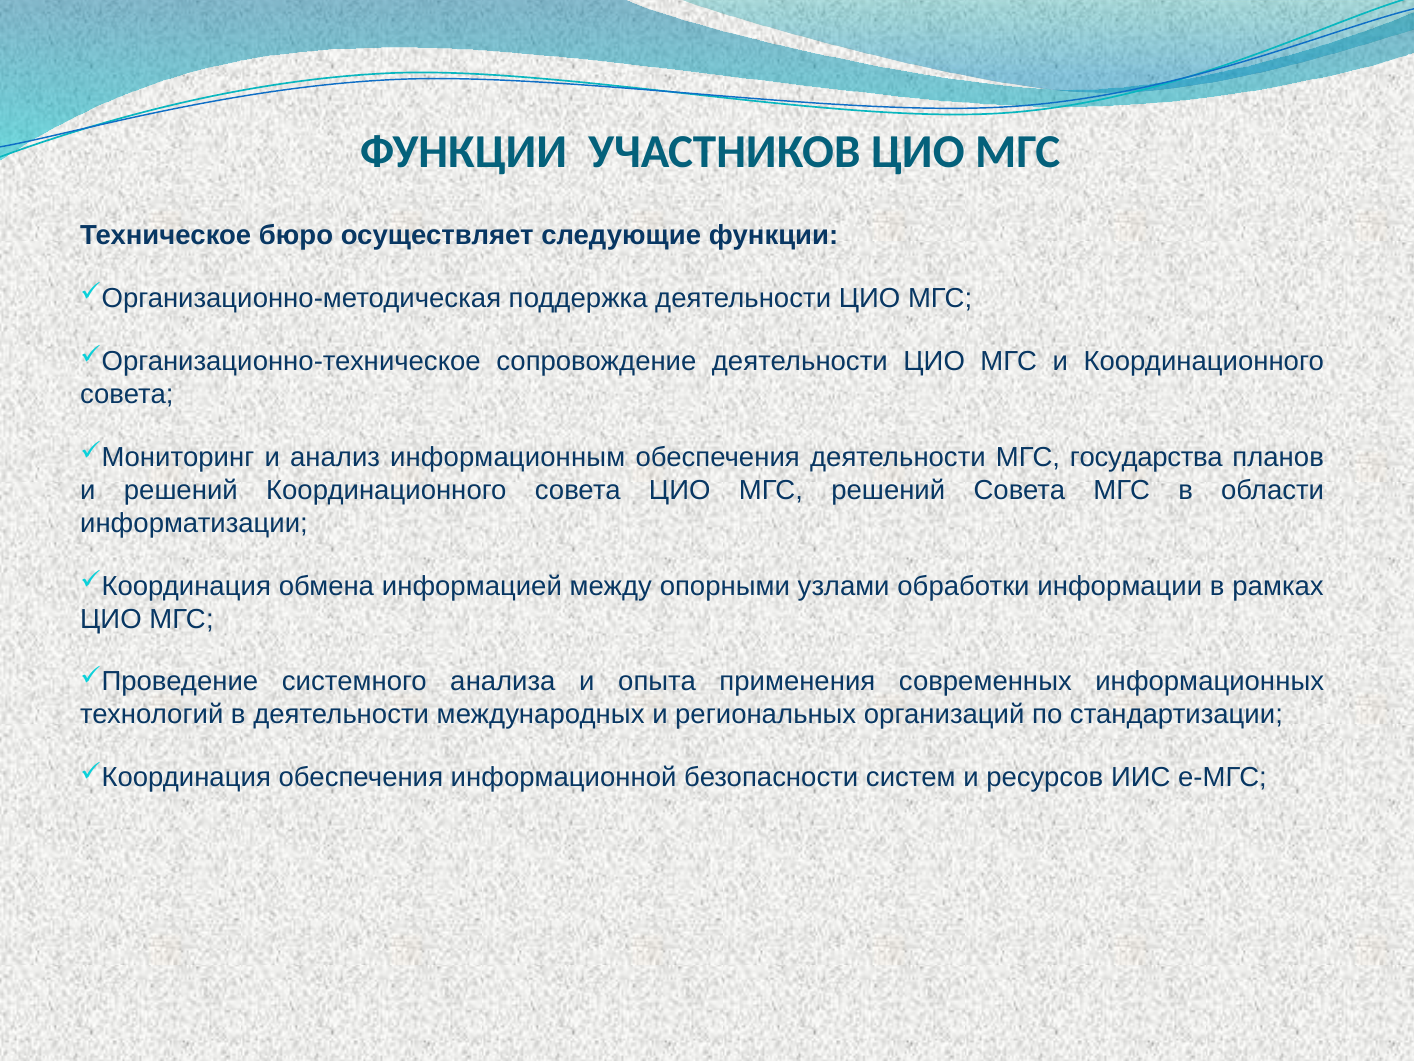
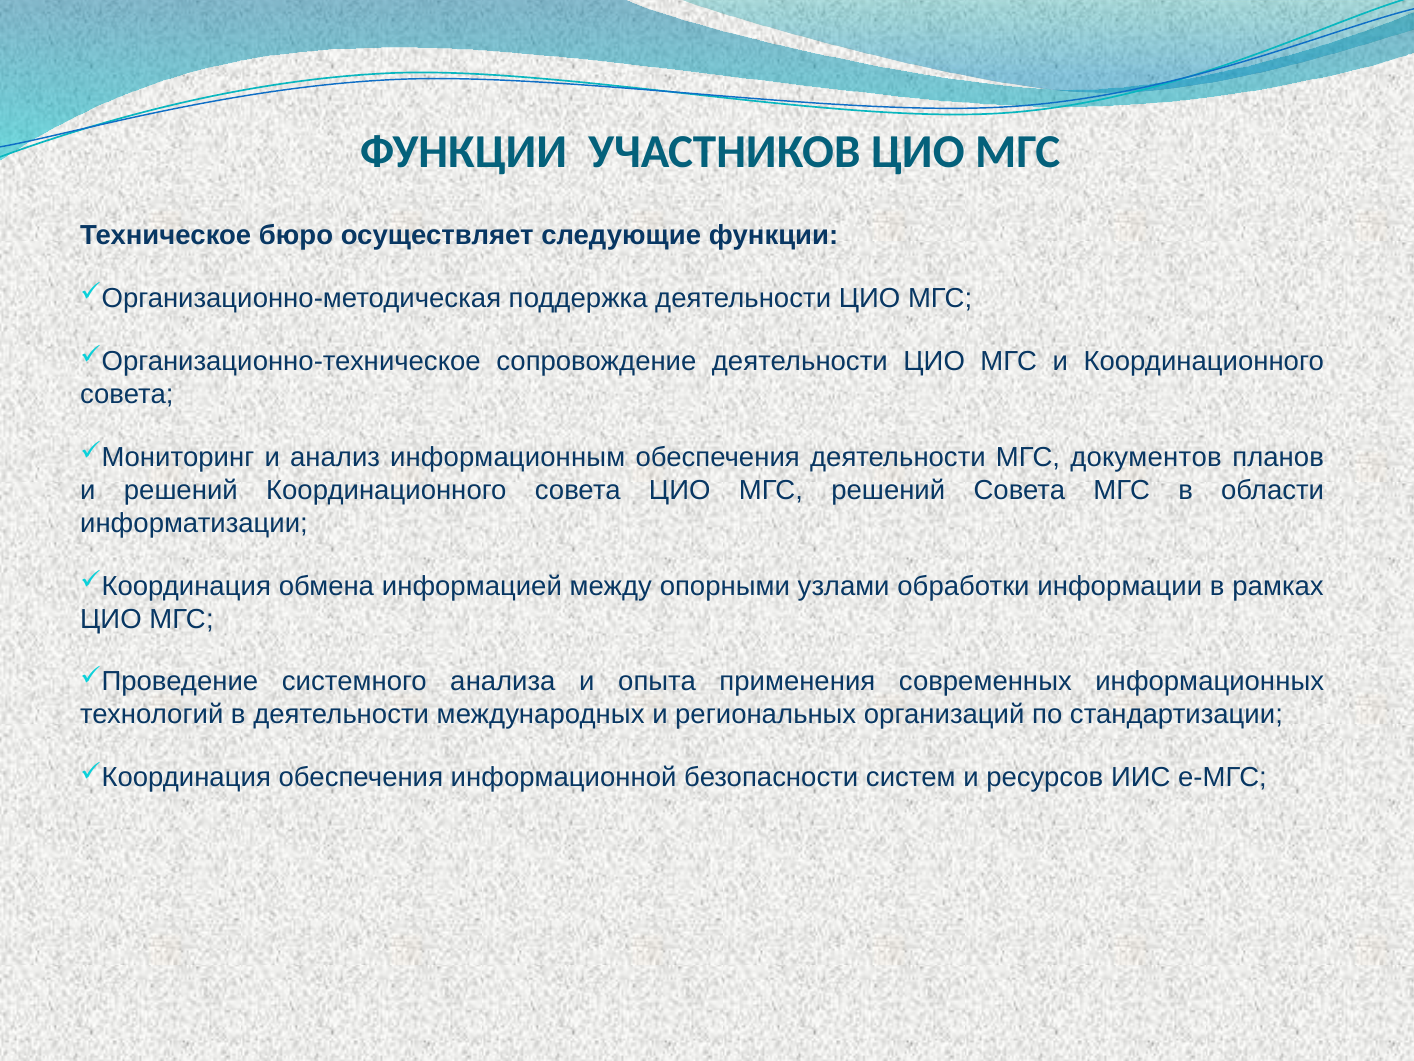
государства: государства -> документов
